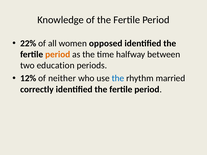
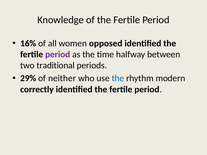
22%: 22% -> 16%
period at (58, 54) colour: orange -> purple
education: education -> traditional
12%: 12% -> 29%
married: married -> modern
